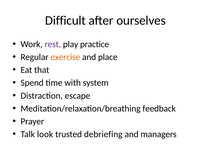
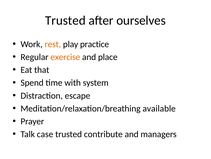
Difficult at (65, 20): Difficult -> Trusted
rest colour: purple -> orange
feedback: feedback -> available
look: look -> case
debriefing: debriefing -> contribute
